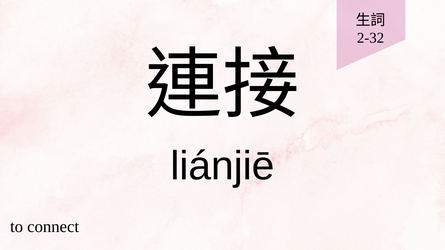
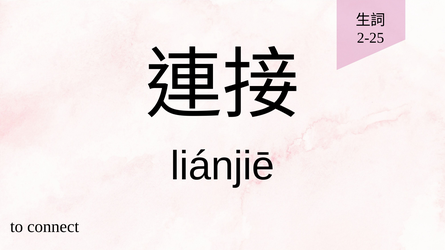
2-32: 2-32 -> 2-25
